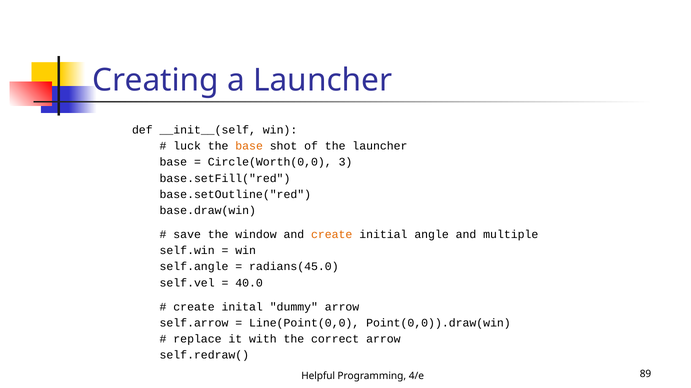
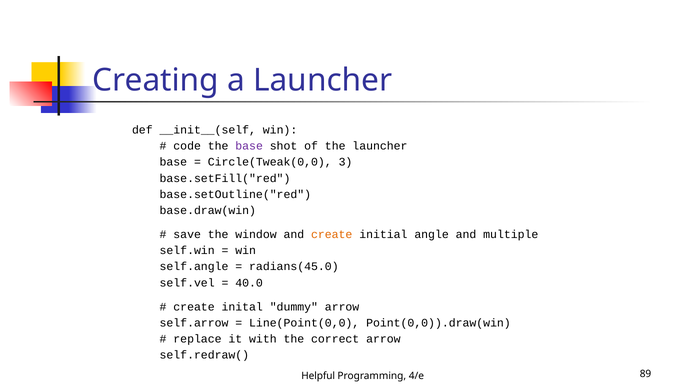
luck: luck -> code
base at (249, 146) colour: orange -> purple
Circle(Worth(0,0: Circle(Worth(0,0 -> Circle(Tweak(0,0
